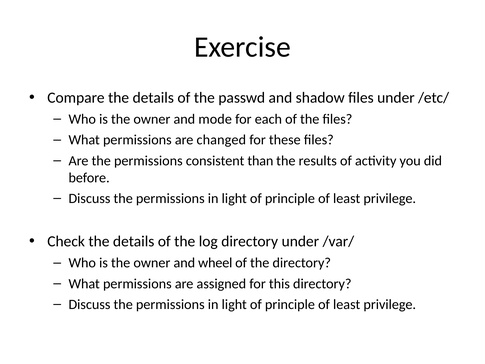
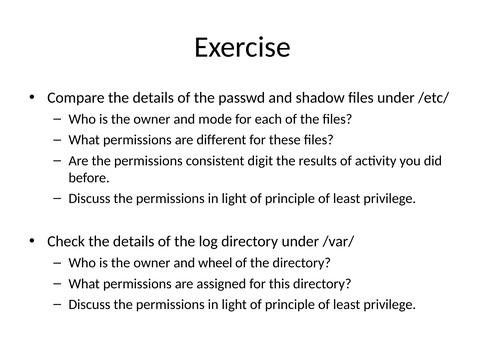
changed: changed -> different
than: than -> digit
